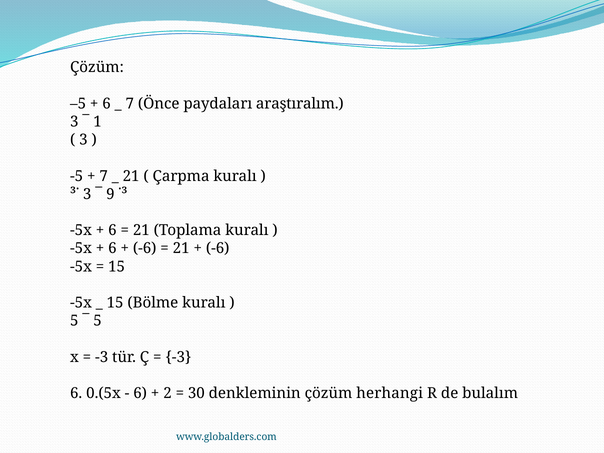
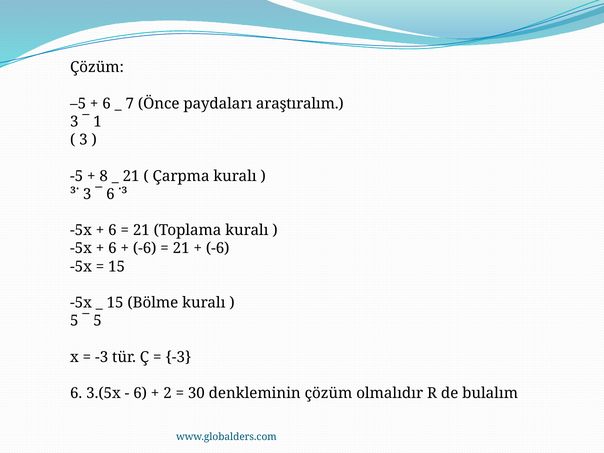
7 at (104, 176): 7 -> 8
9 at (110, 194): 9 -> 6
0.(5x: 0.(5x -> 3.(5x
herhangi: herhangi -> olmalıdır
